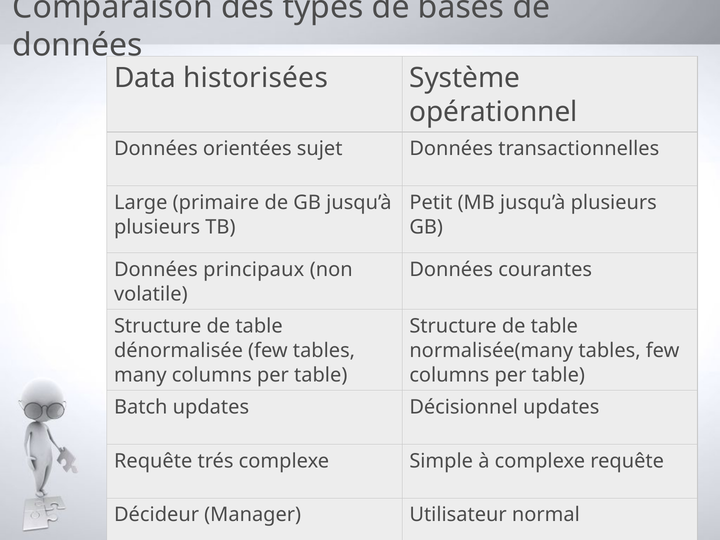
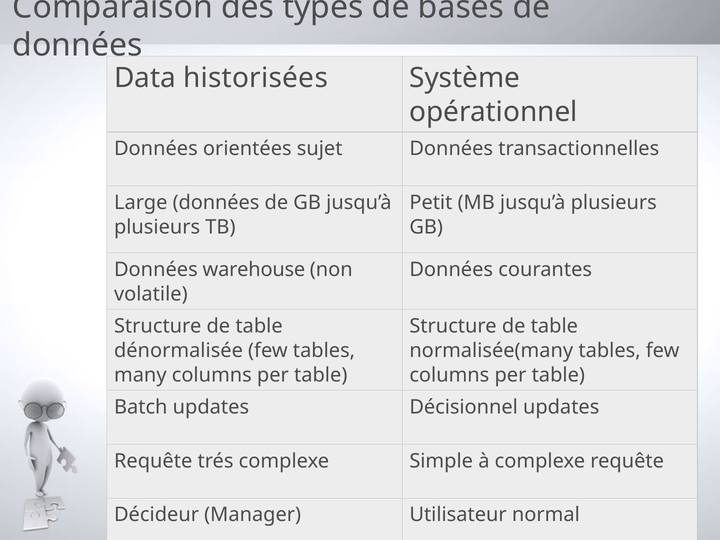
Large primaire: primaire -> données
principaux: principaux -> warehouse
